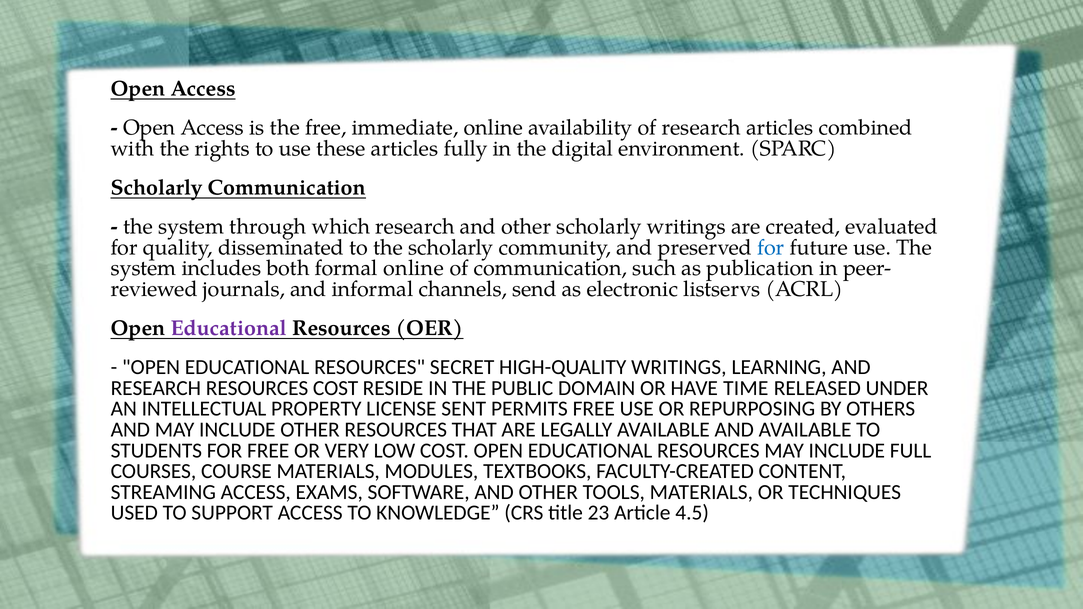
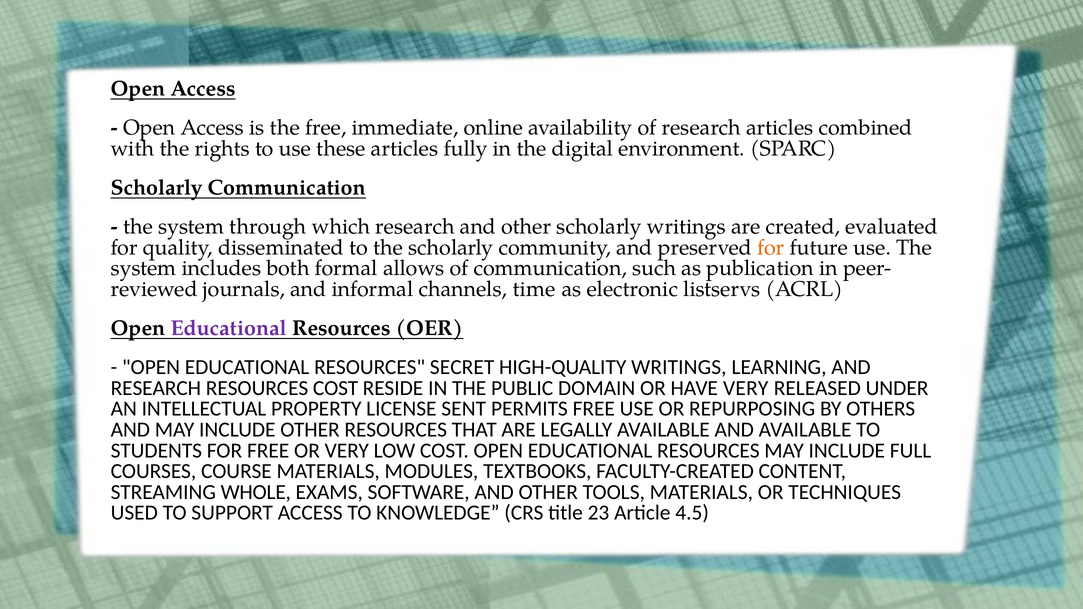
for at (771, 248) colour: blue -> orange
formal online: online -> allows
send: send -> time
HAVE TIME: TIME -> VERY
STREAMING ACCESS: ACCESS -> WHOLE
